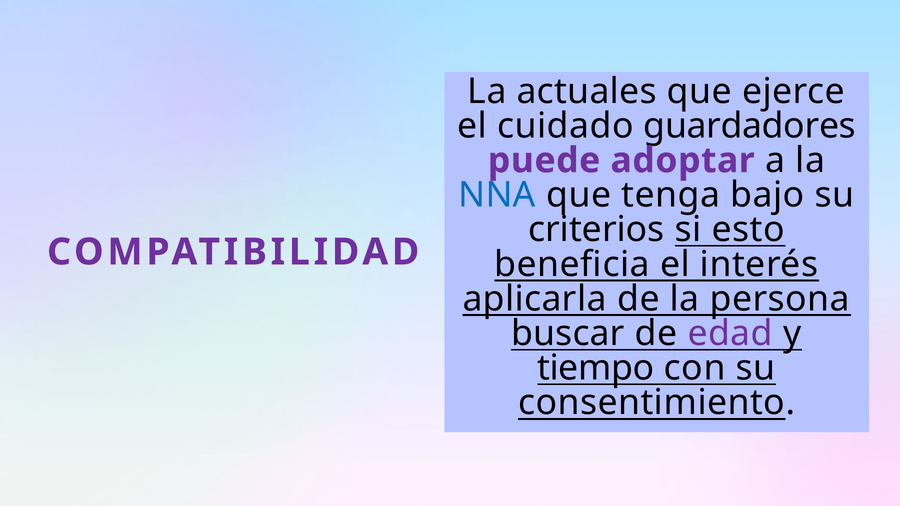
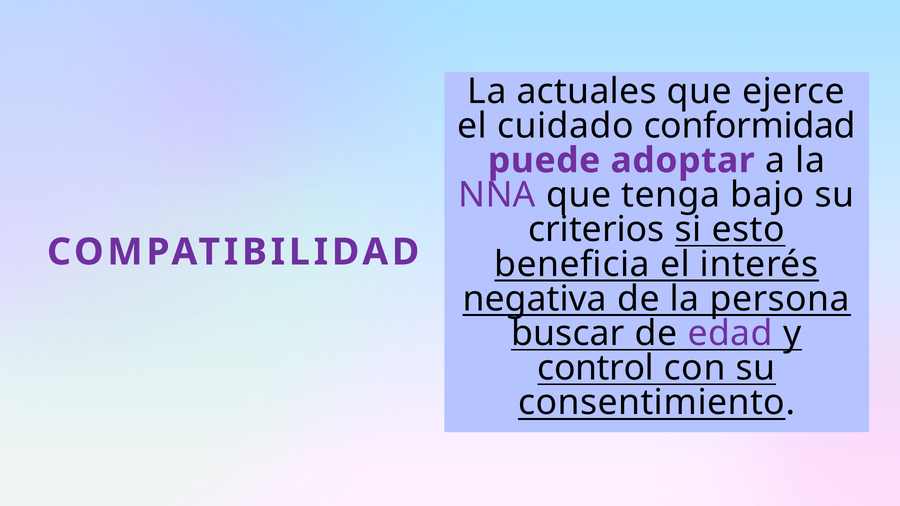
guardadores: guardadores -> conformidad
NNA colour: blue -> purple
aplicarla: aplicarla -> negativa
tiempo: tiempo -> control
